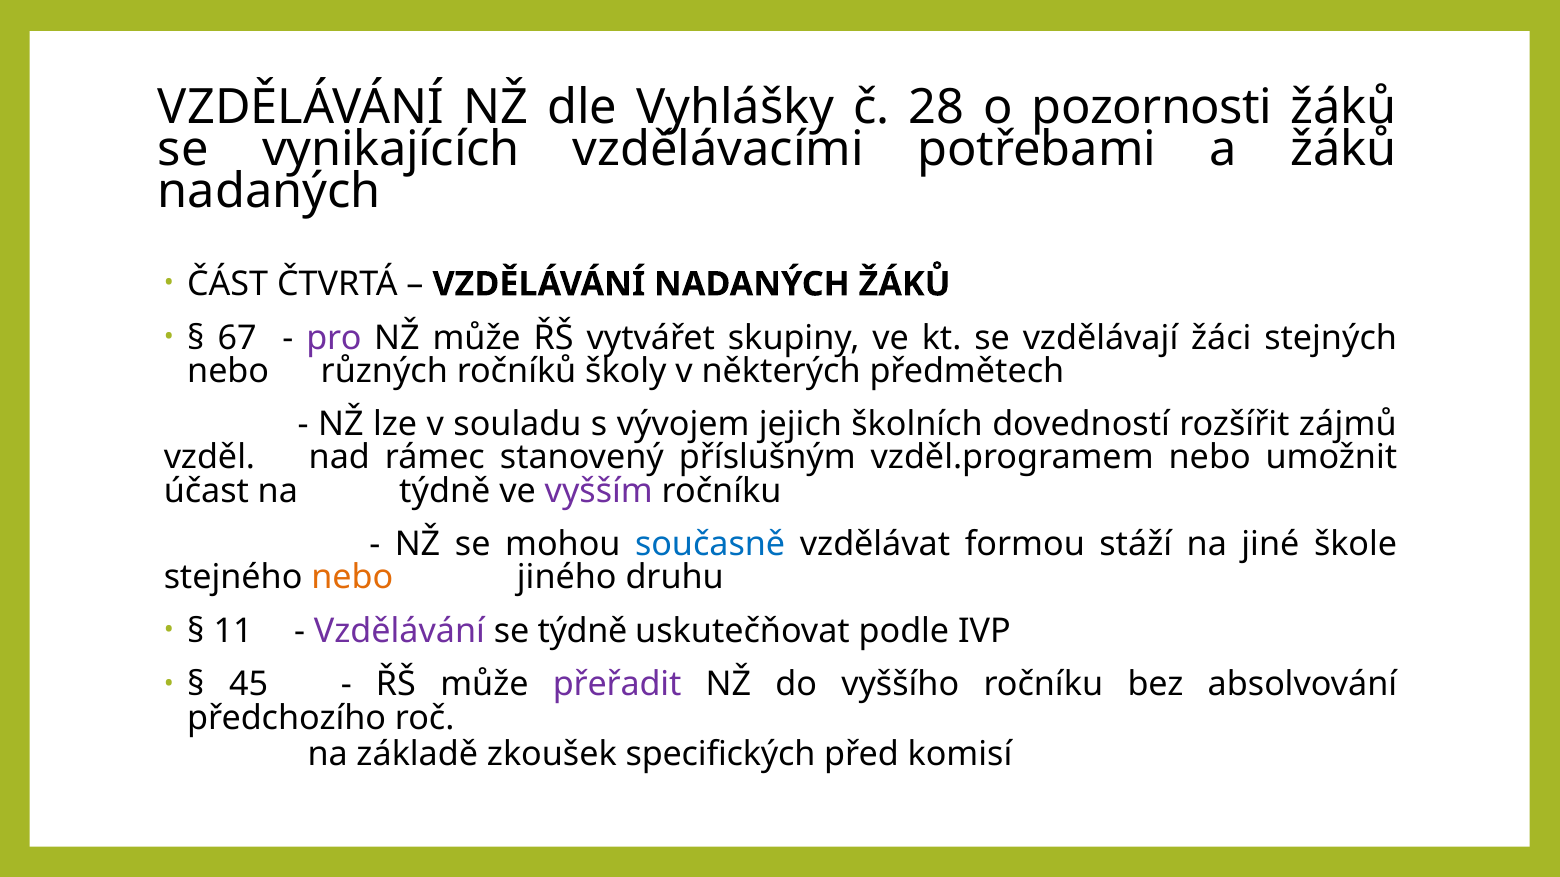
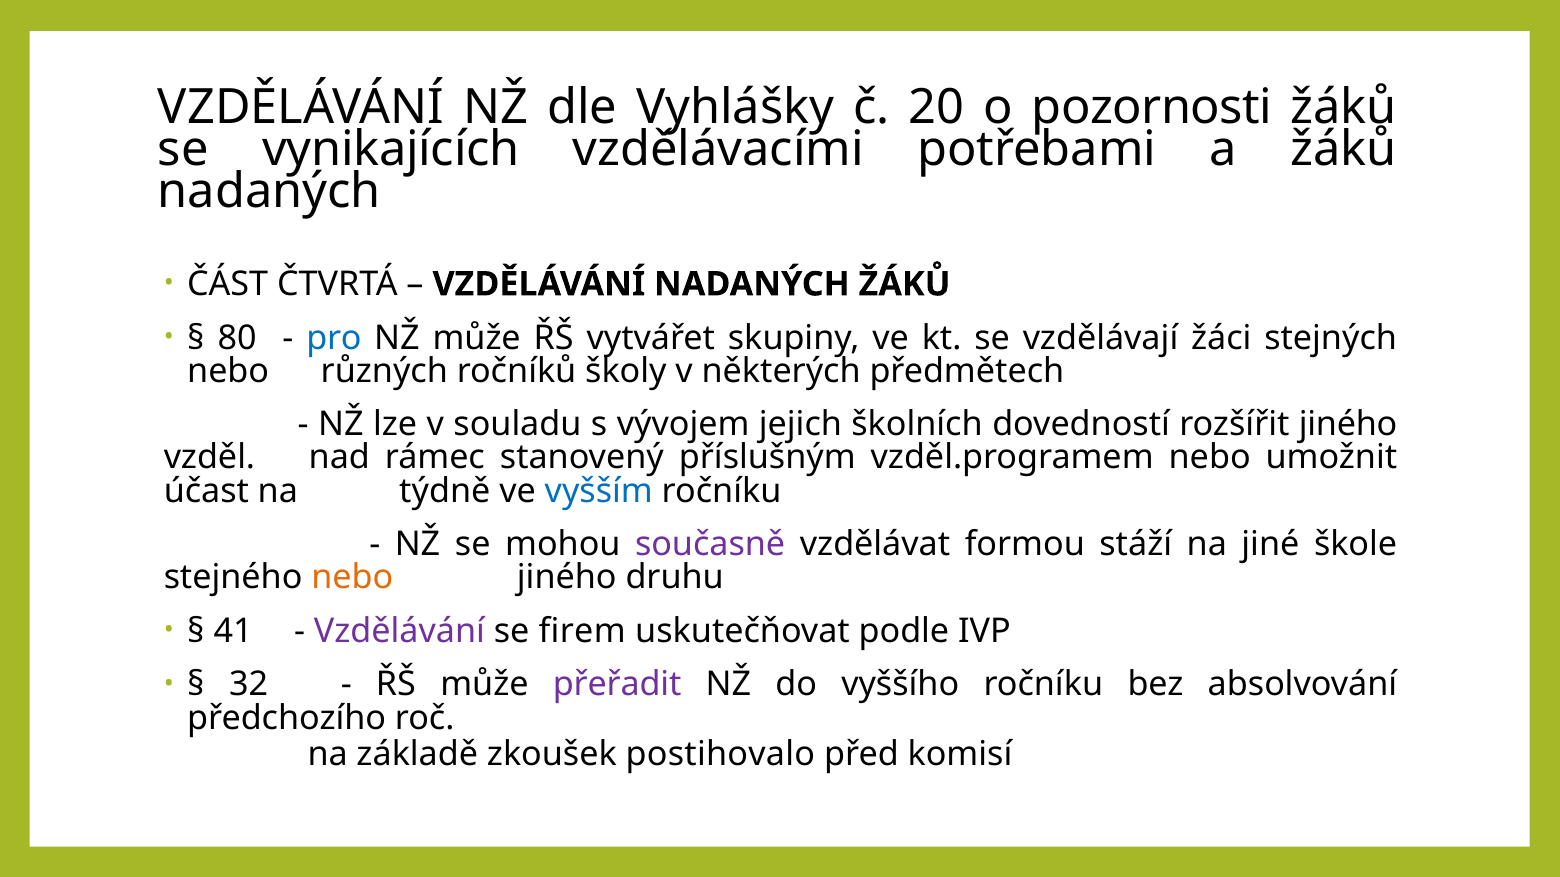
28: 28 -> 20
67: 67 -> 80
pro colour: purple -> blue
rozšířit zájmů: zájmů -> jiného
vyšším colour: purple -> blue
současně colour: blue -> purple
11: 11 -> 41
se týdně: týdně -> firem
45: 45 -> 32
specifických: specifických -> postihovalo
